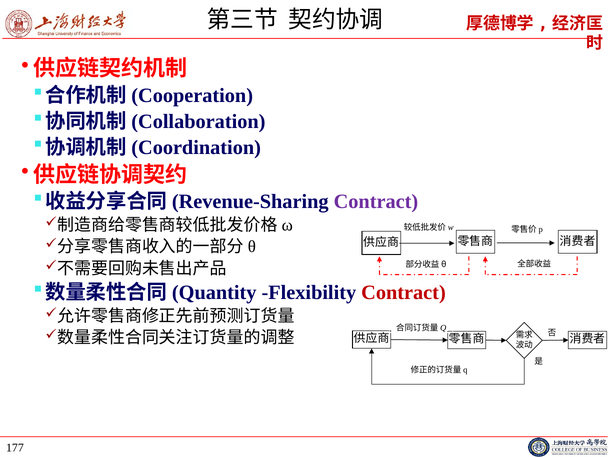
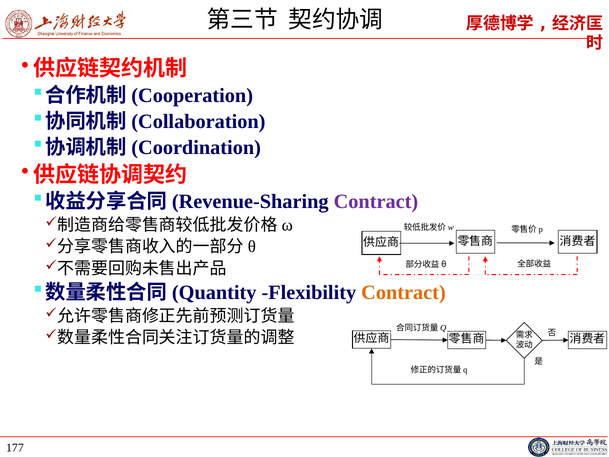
Contract at (403, 292) colour: red -> orange
